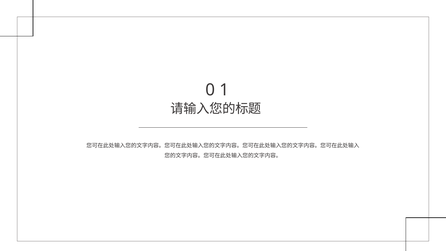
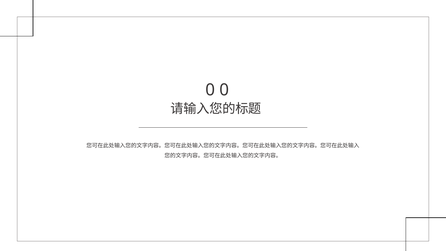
0 1: 1 -> 0
